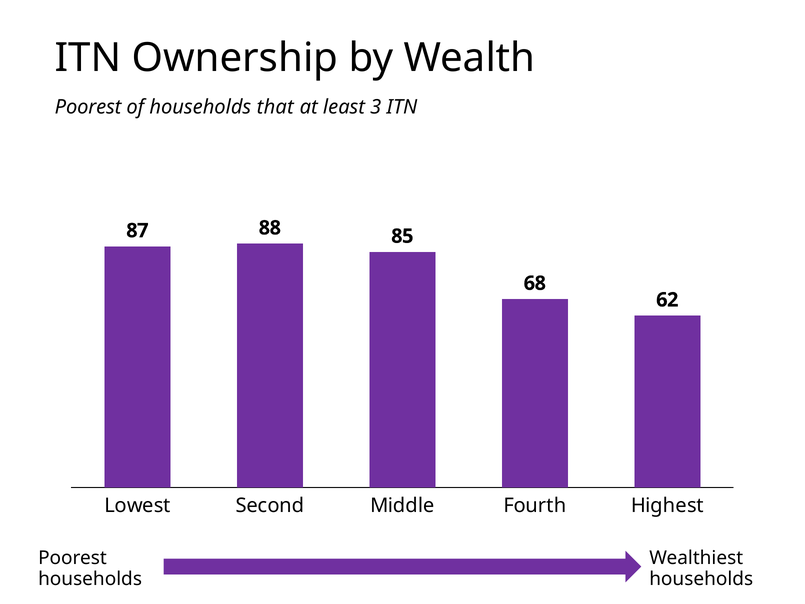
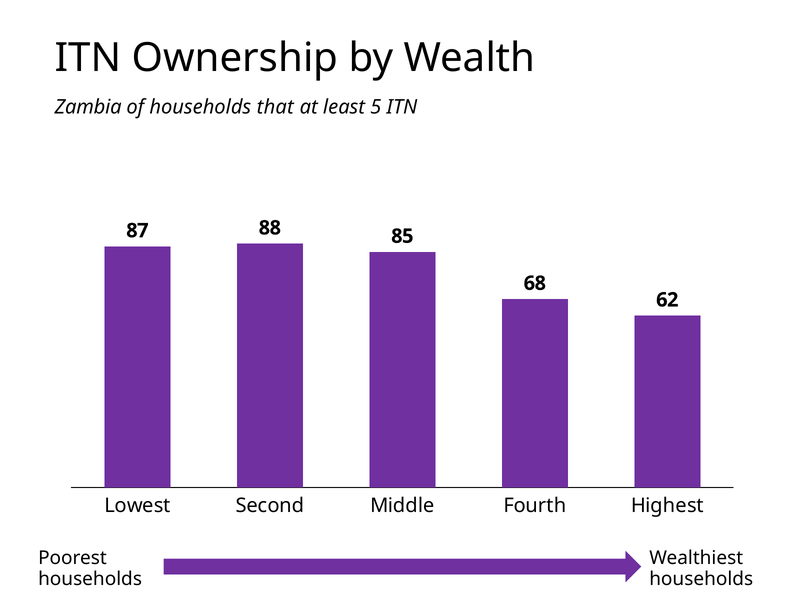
Poorest at (88, 107): Poorest -> Zambia
3: 3 -> 5
